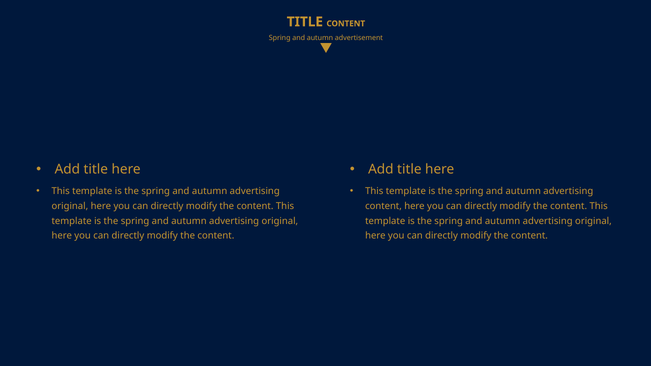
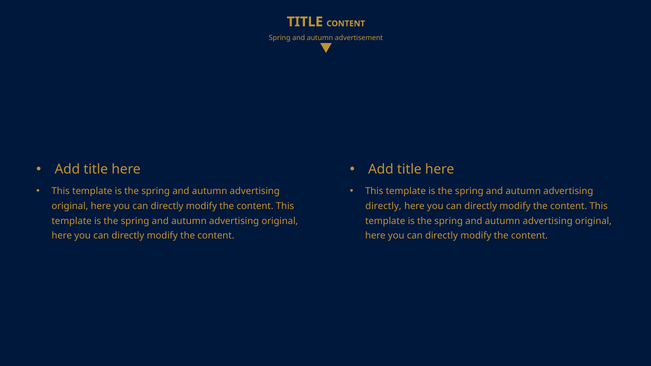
content at (383, 206): content -> directly
